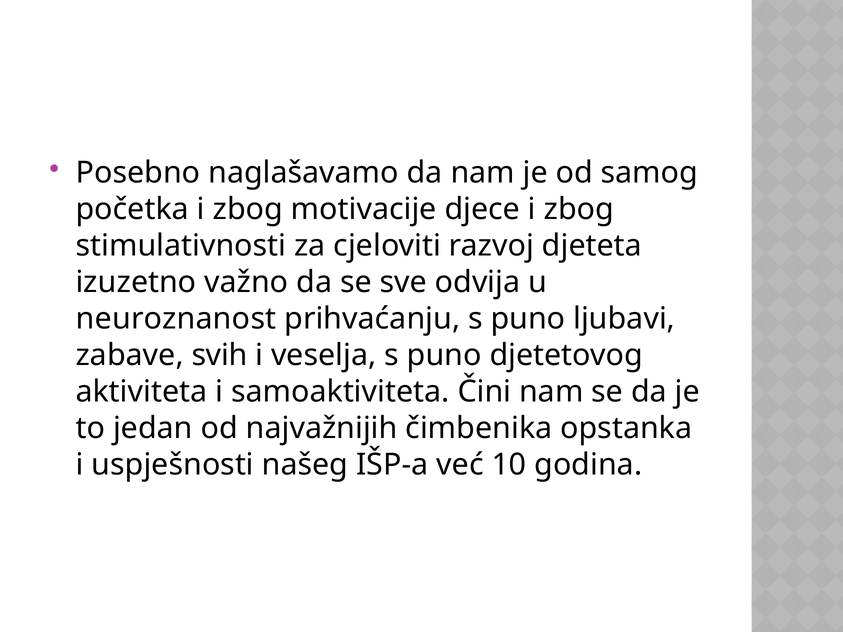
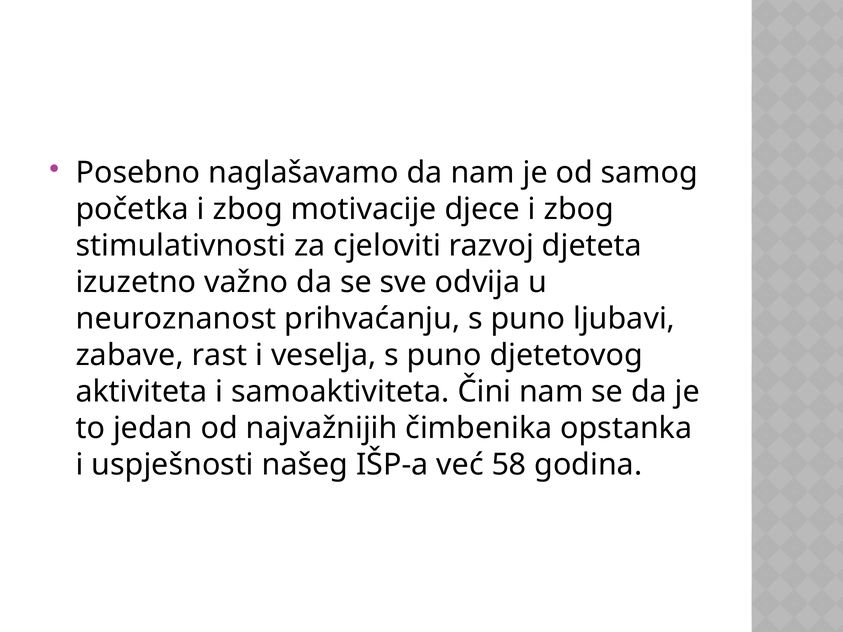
svih: svih -> rast
10: 10 -> 58
